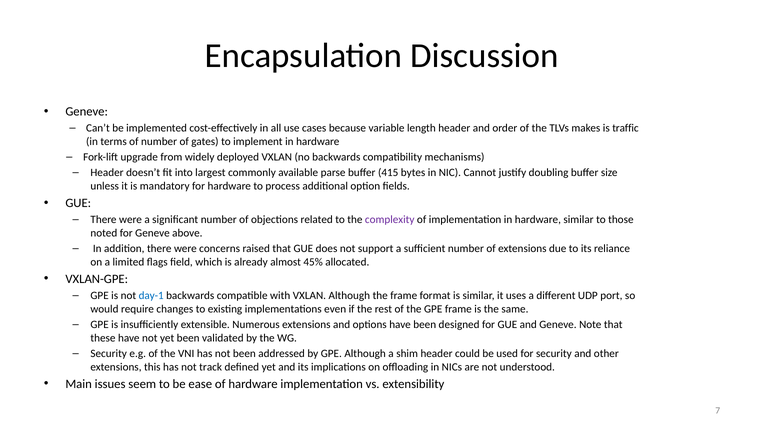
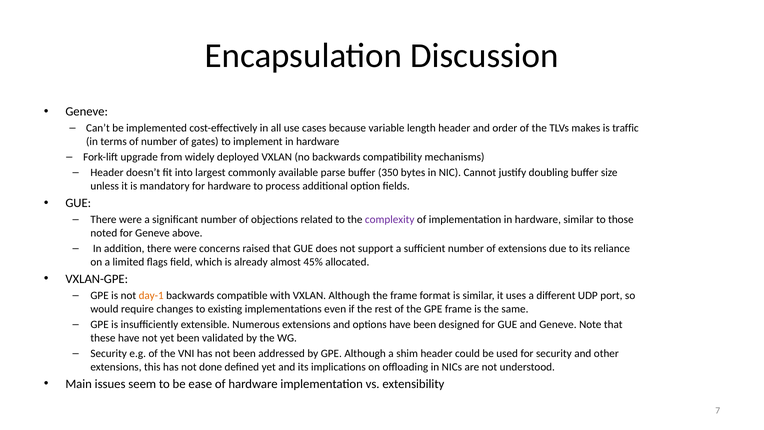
415: 415 -> 350
day-1 colour: blue -> orange
track: track -> done
